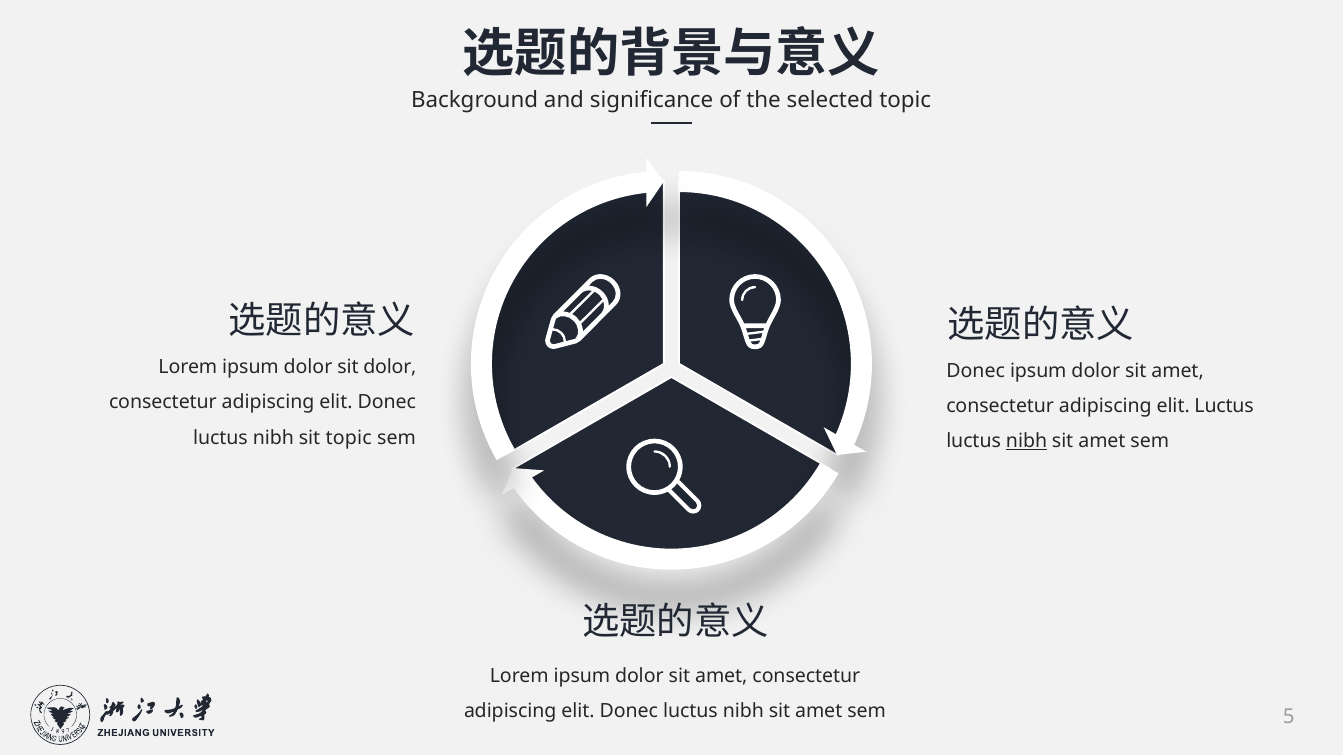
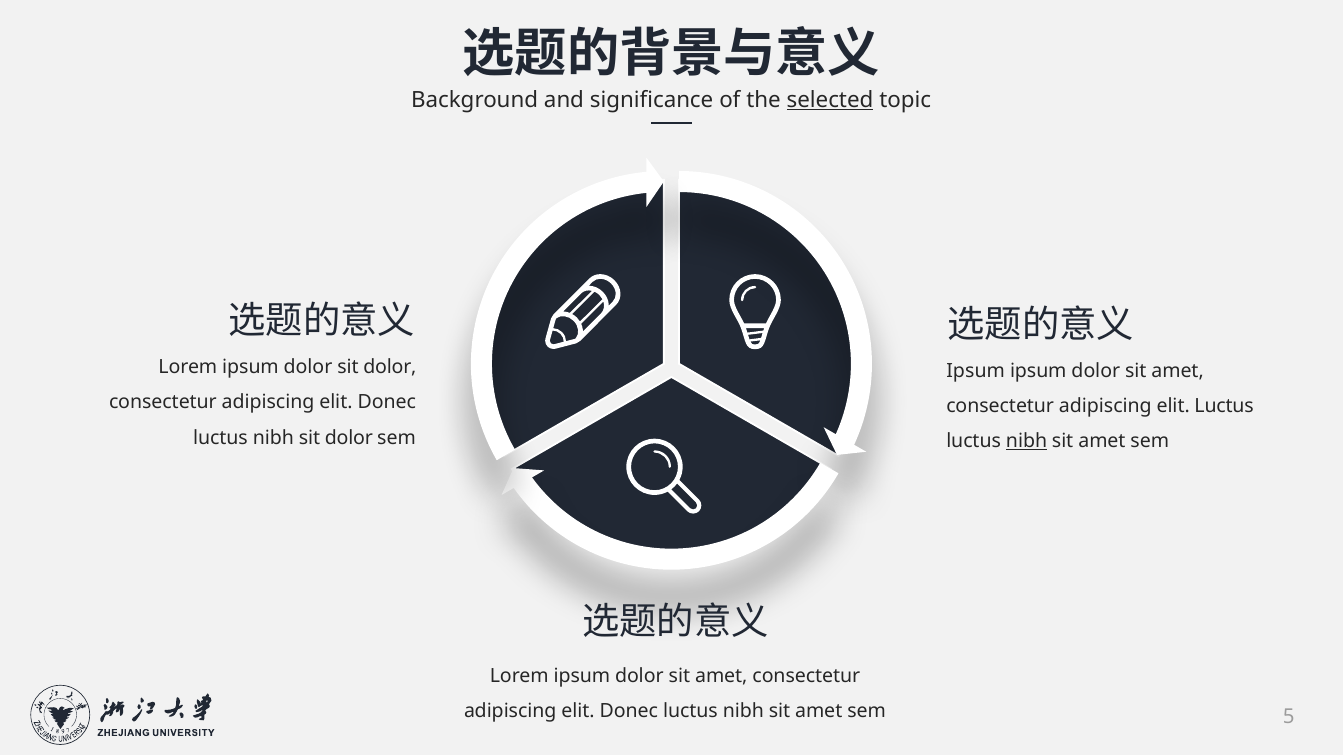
selected underline: none -> present
Donec at (976, 371): Donec -> Ipsum
nibh sit topic: topic -> dolor
